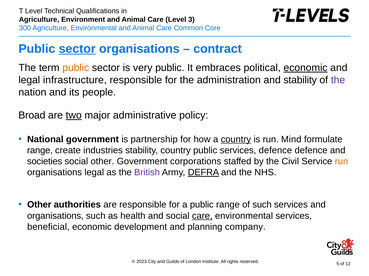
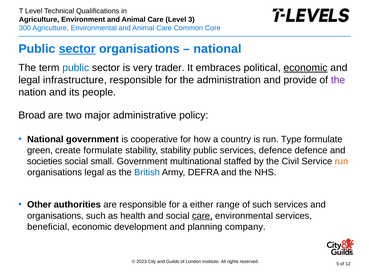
contract at (218, 49): contract -> national
public at (76, 68) colour: orange -> blue
very public: public -> trader
and stability: stability -> provide
two underline: present -> none
partnership: partnership -> cooperative
country at (236, 140) underline: present -> none
Mind: Mind -> Type
range at (40, 151): range -> green
create industries: industries -> formulate
stability country: country -> stability
social other: other -> small
corporations: corporations -> multinational
British colour: purple -> blue
DEFRA underline: present -> none
a public: public -> either
